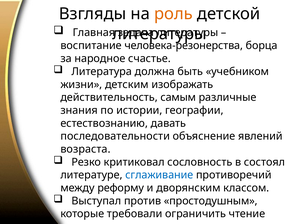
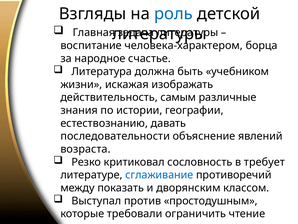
роль colour: orange -> blue
человека-резонерства: человека-резонерства -> человека-характером
детским: детским -> искажая
состоял: состоял -> требует
реформу: реформу -> показать
